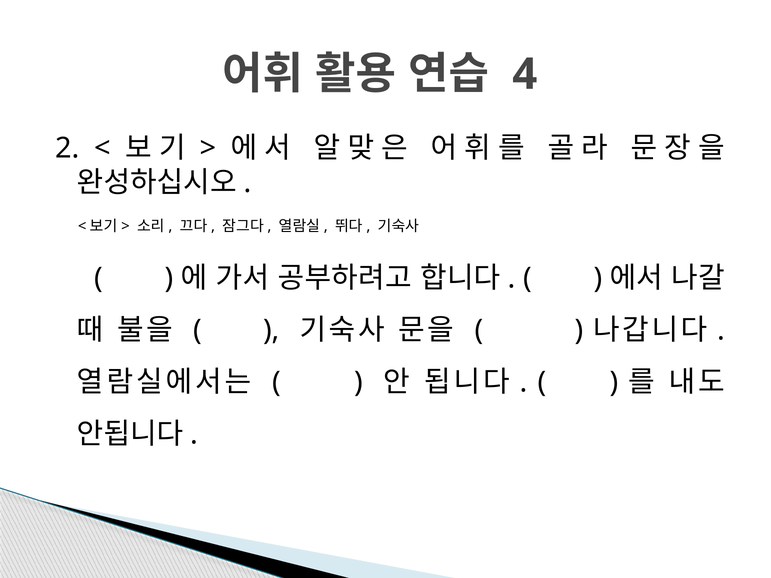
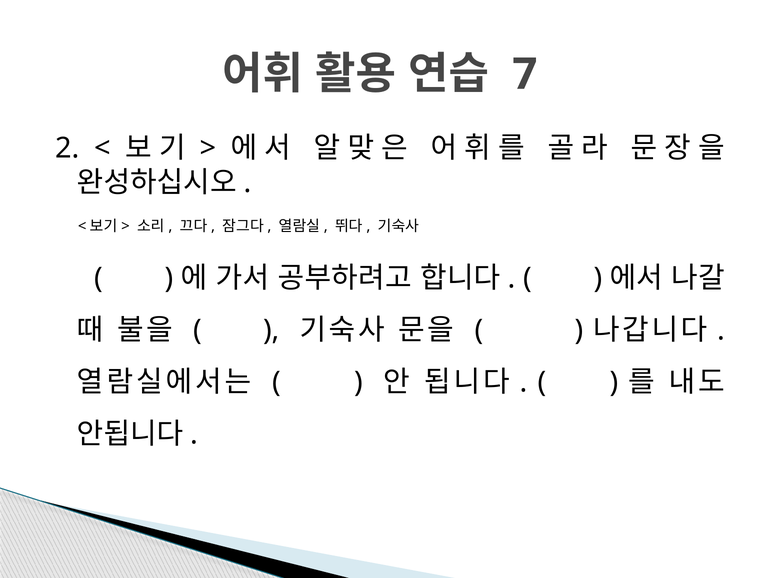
4: 4 -> 7
